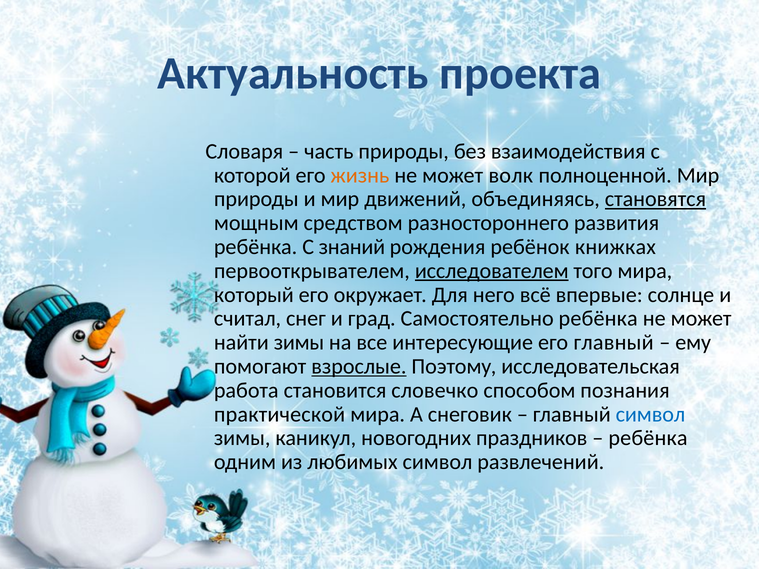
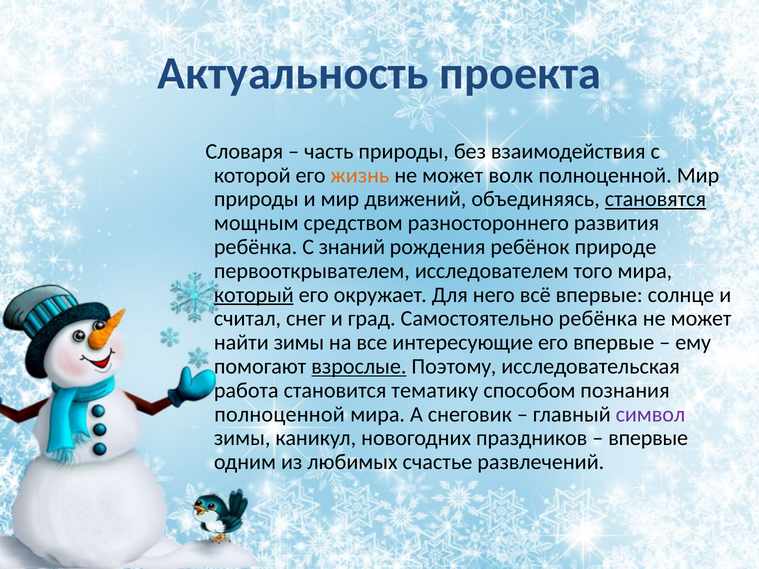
книжках: книжках -> природе
исследователем underline: present -> none
который underline: none -> present
его главный: главный -> впервые
словечко: словечко -> тематику
практической at (280, 414): практической -> полноценной
символ at (650, 414) colour: blue -> purple
ребёнка at (648, 438): ребёнка -> впервые
любимых символ: символ -> счастье
